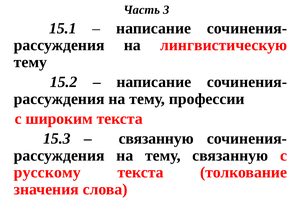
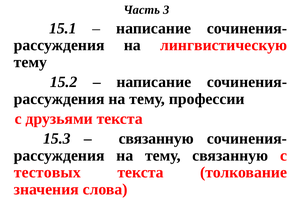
широким: широким -> друзьями
русскому: русскому -> тестовых
